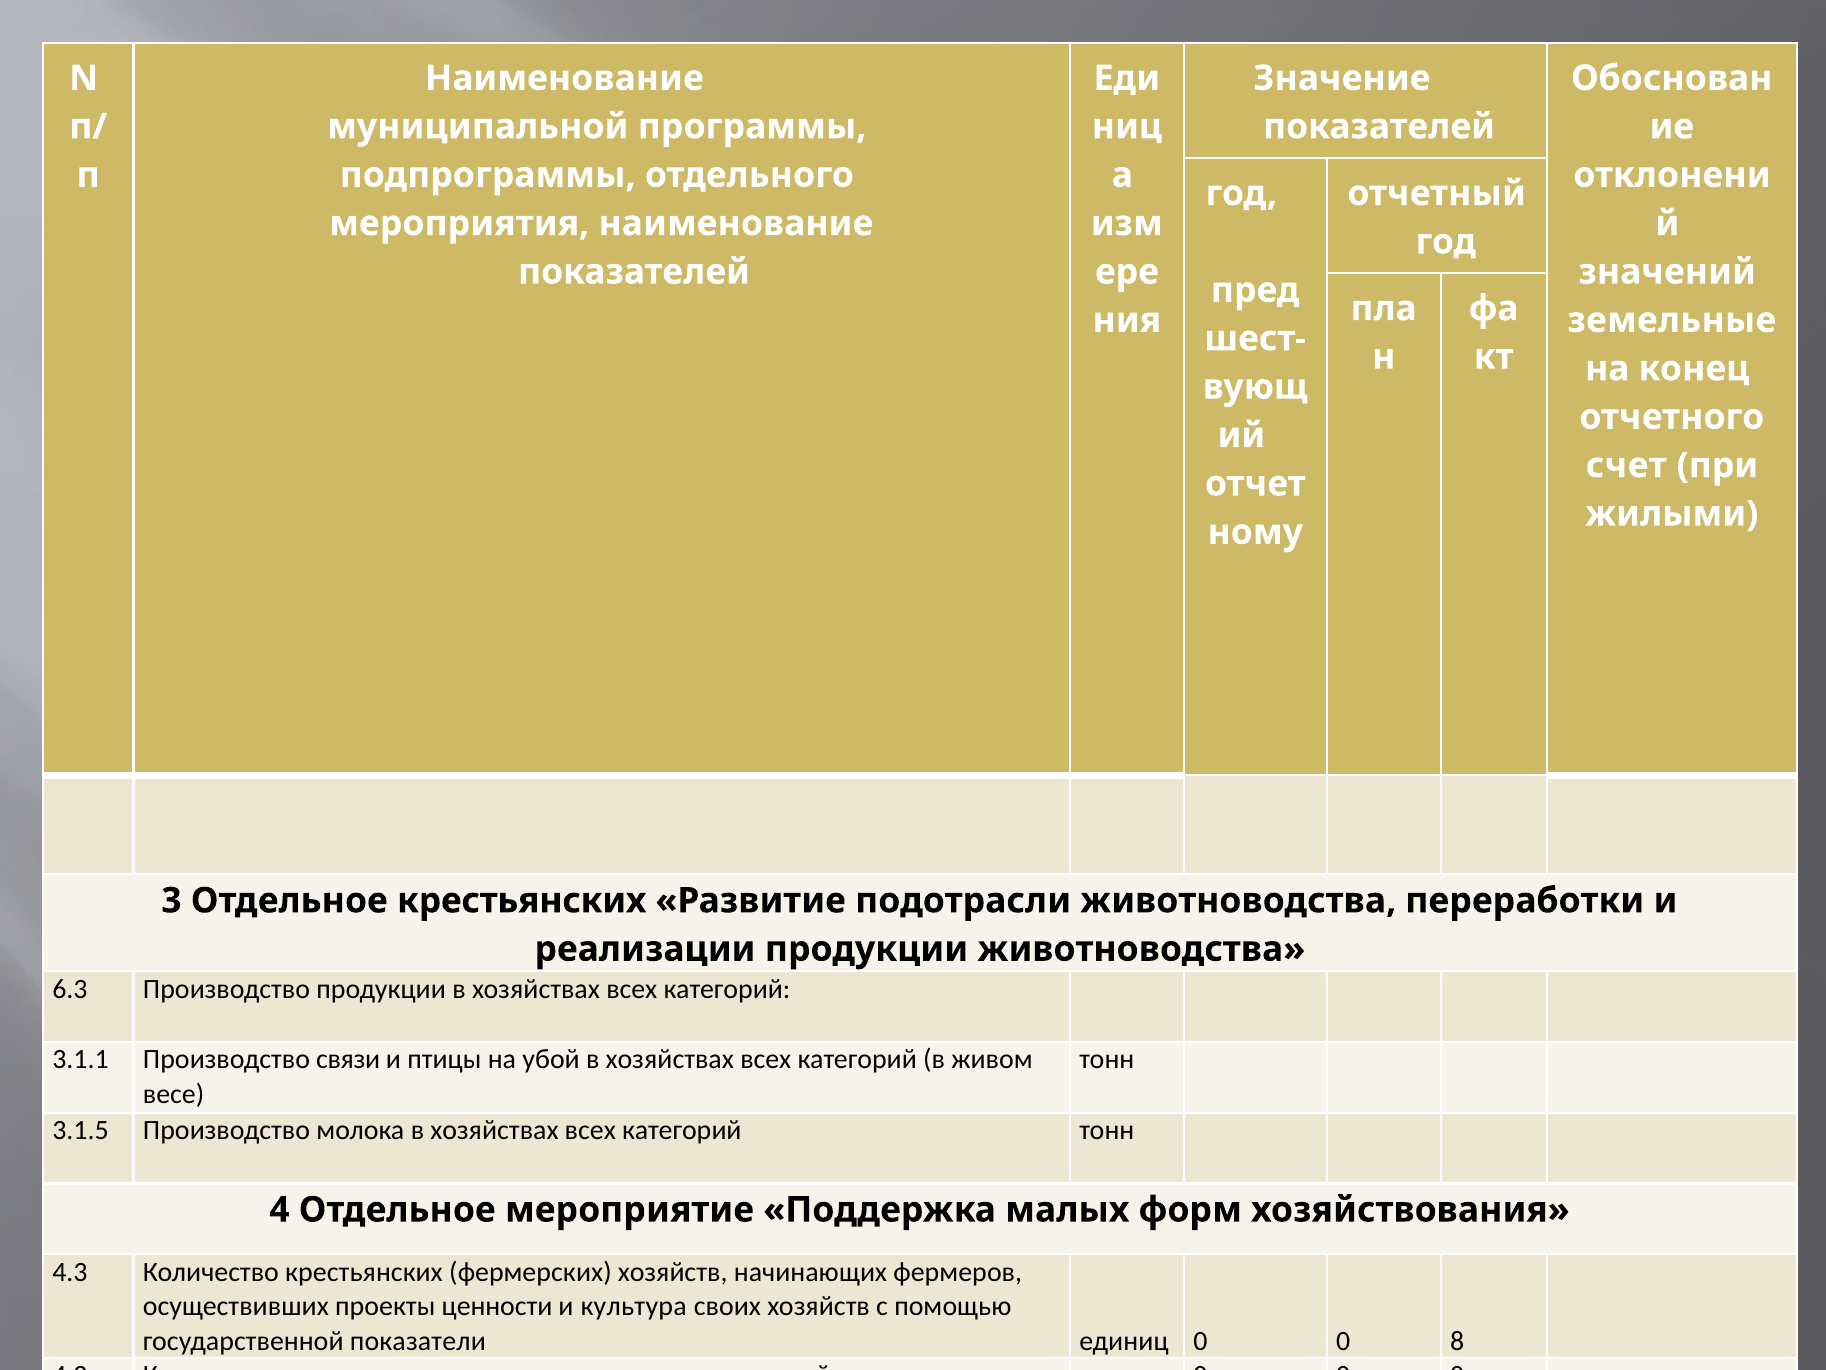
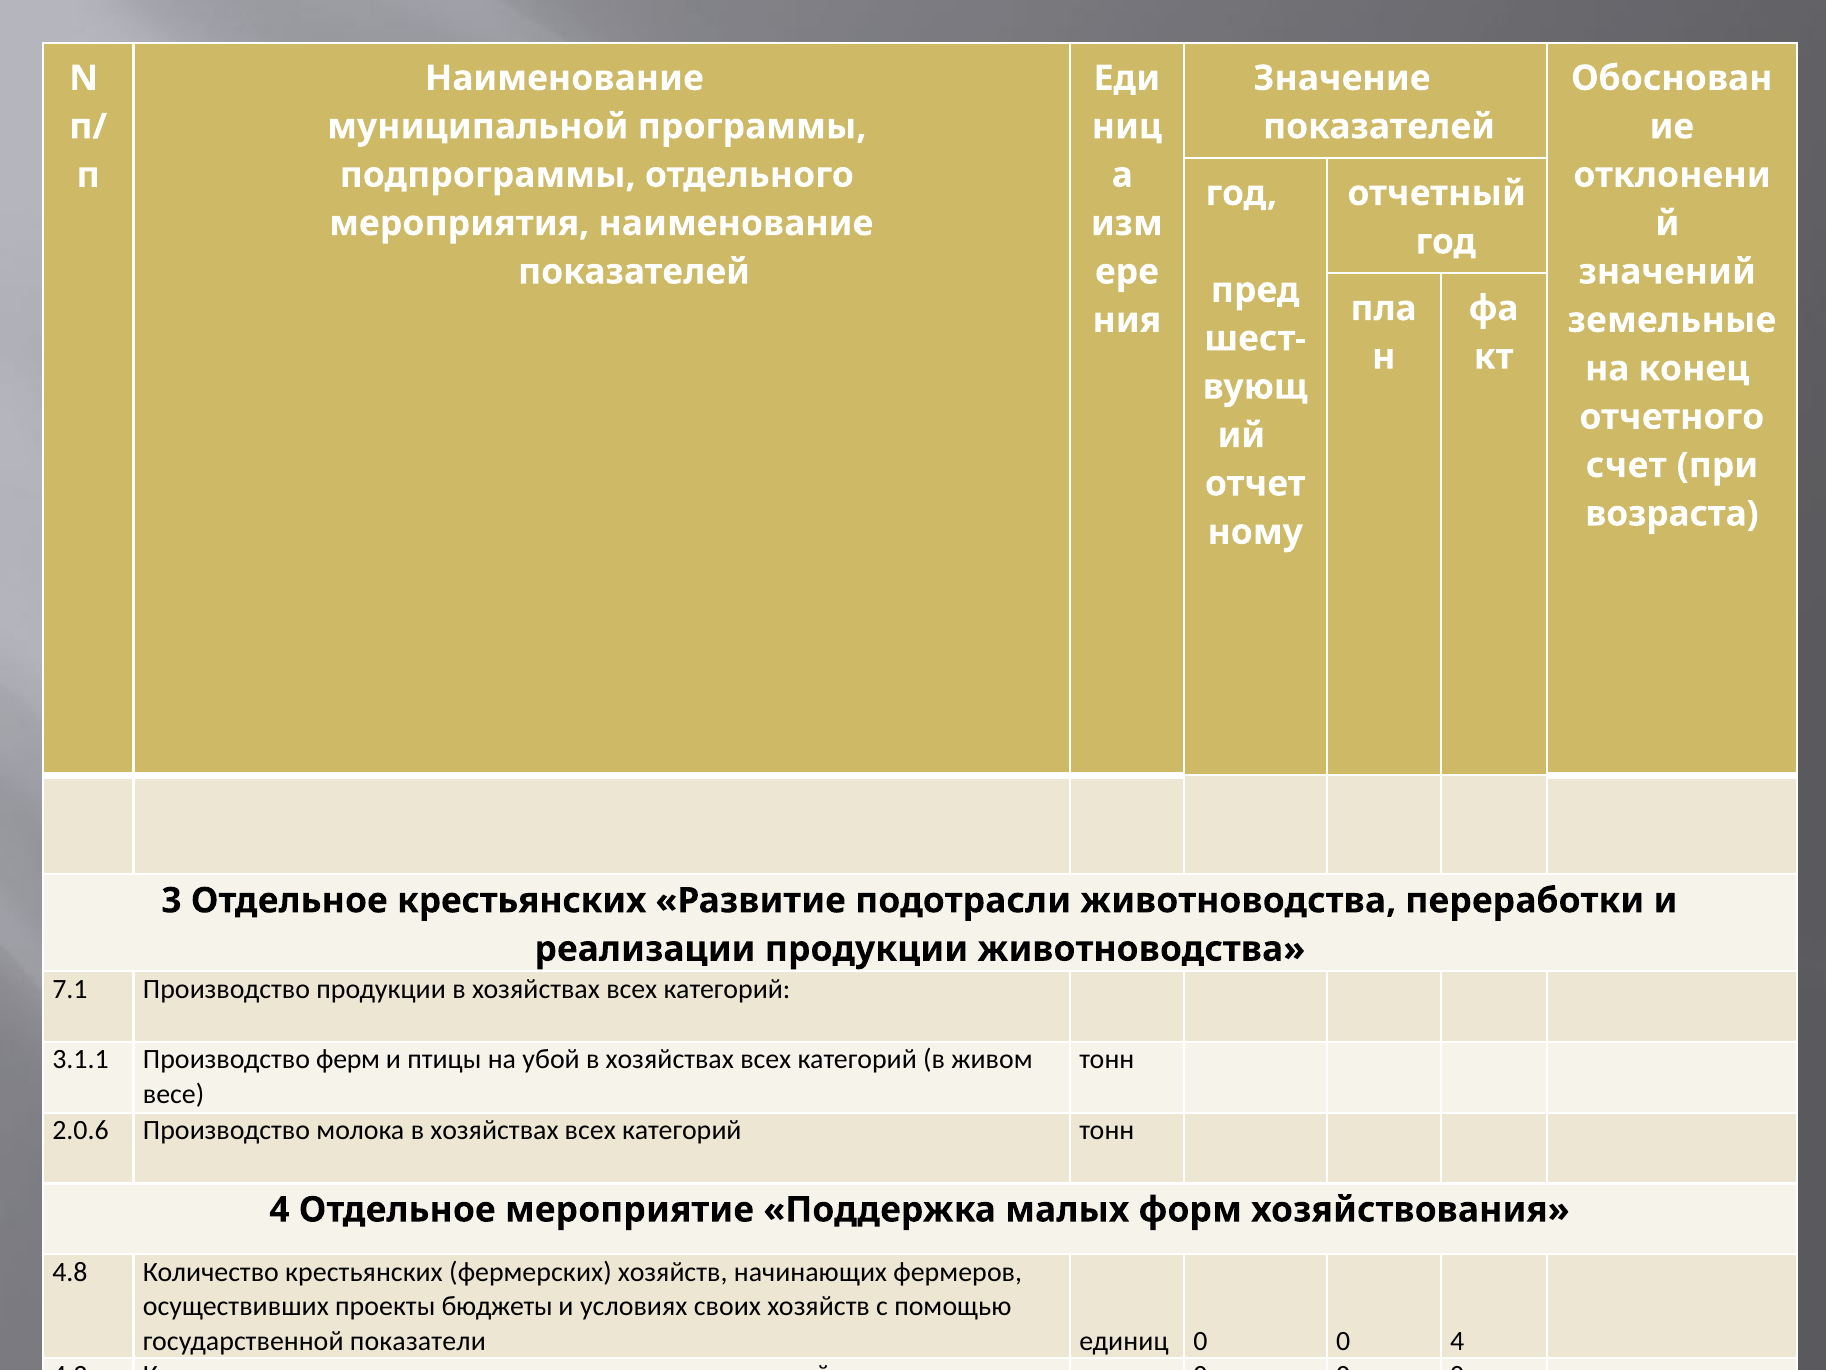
жилыми: жилыми -> возраста
6.3: 6.3 -> 7.1
Производство связи: связи -> ферм
3.1.5: 3.1.5 -> 2.0.6
4.3: 4.3 -> 4.8
ценности: ценности -> бюджеты
культура: культура -> условиях
0 8: 8 -> 4
